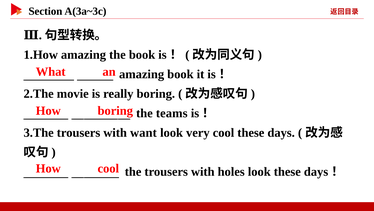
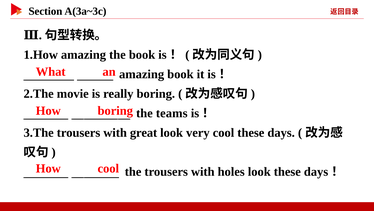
want: want -> great
